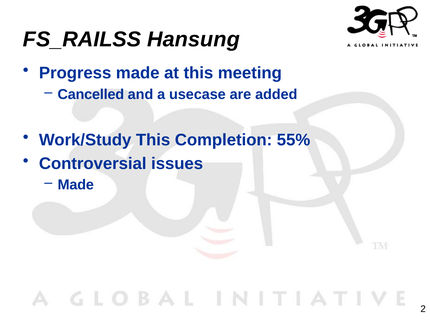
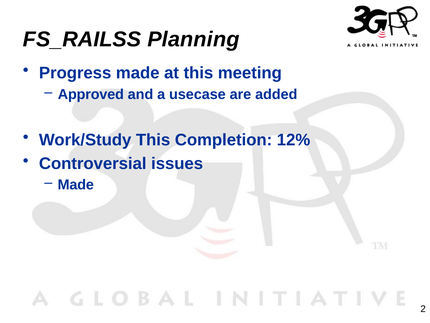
Hansung: Hansung -> Planning
Cancelled: Cancelled -> Approved
55%: 55% -> 12%
